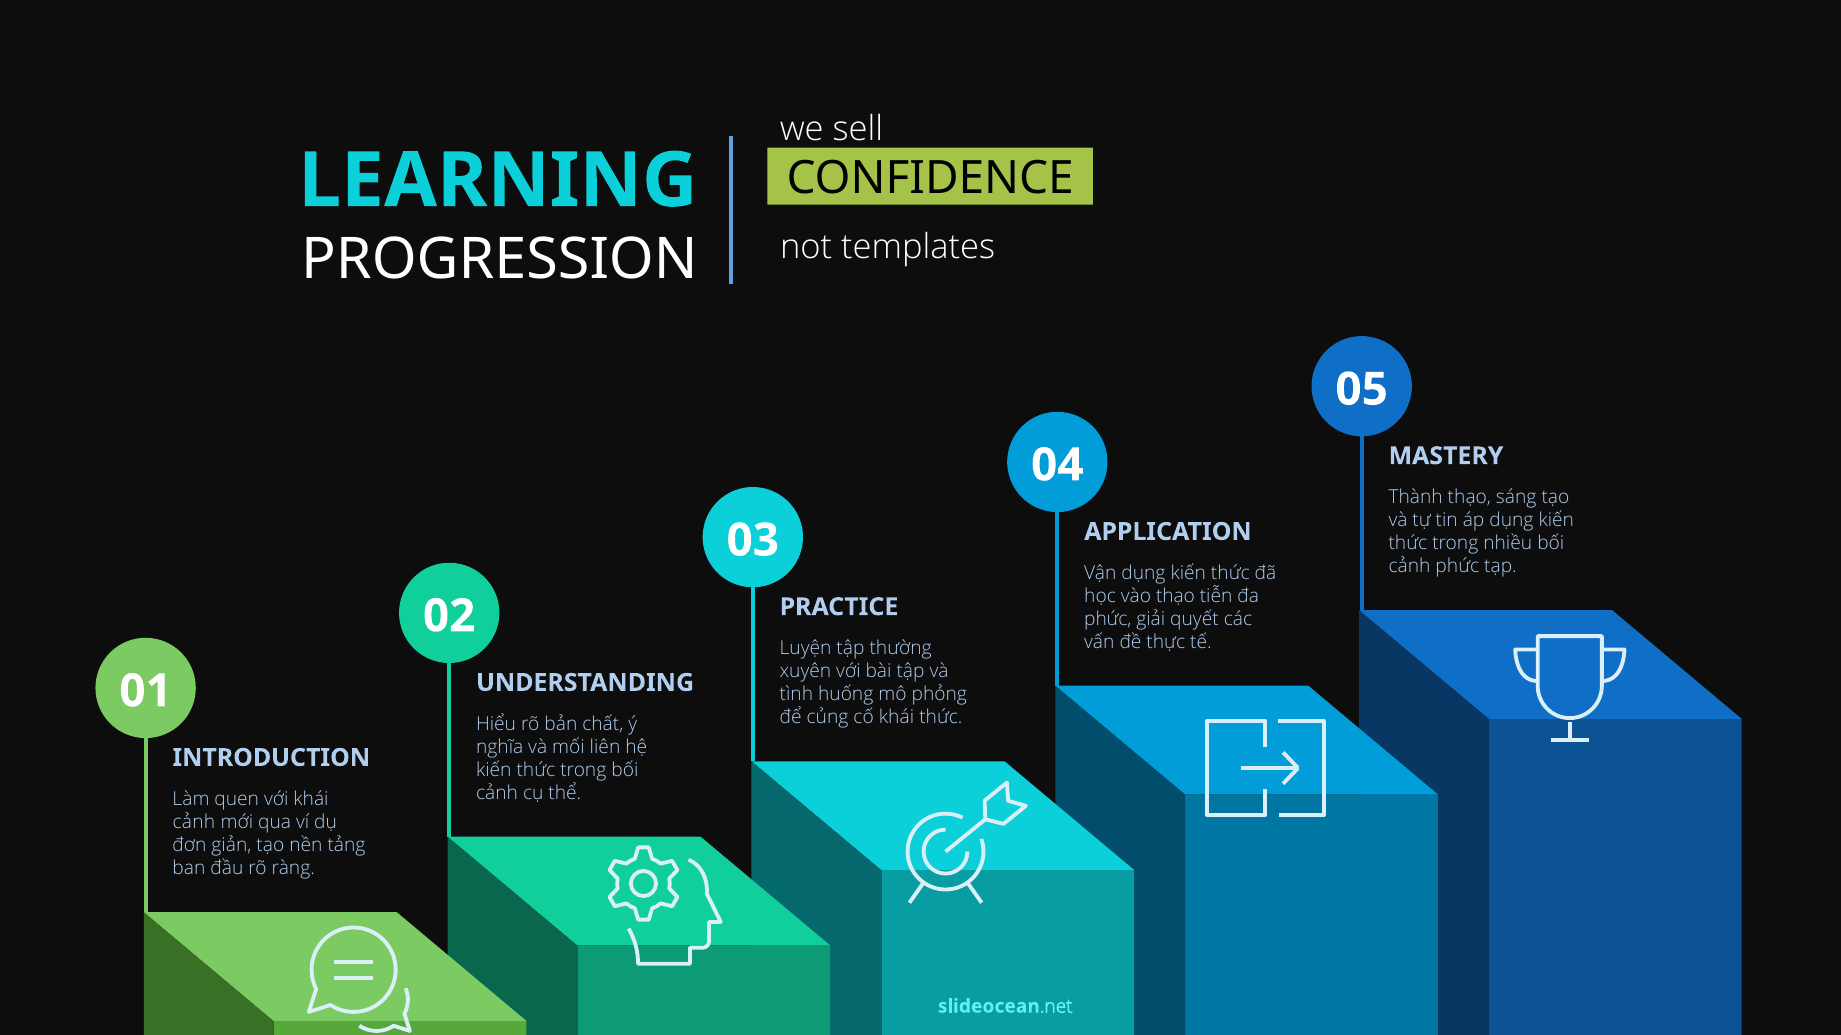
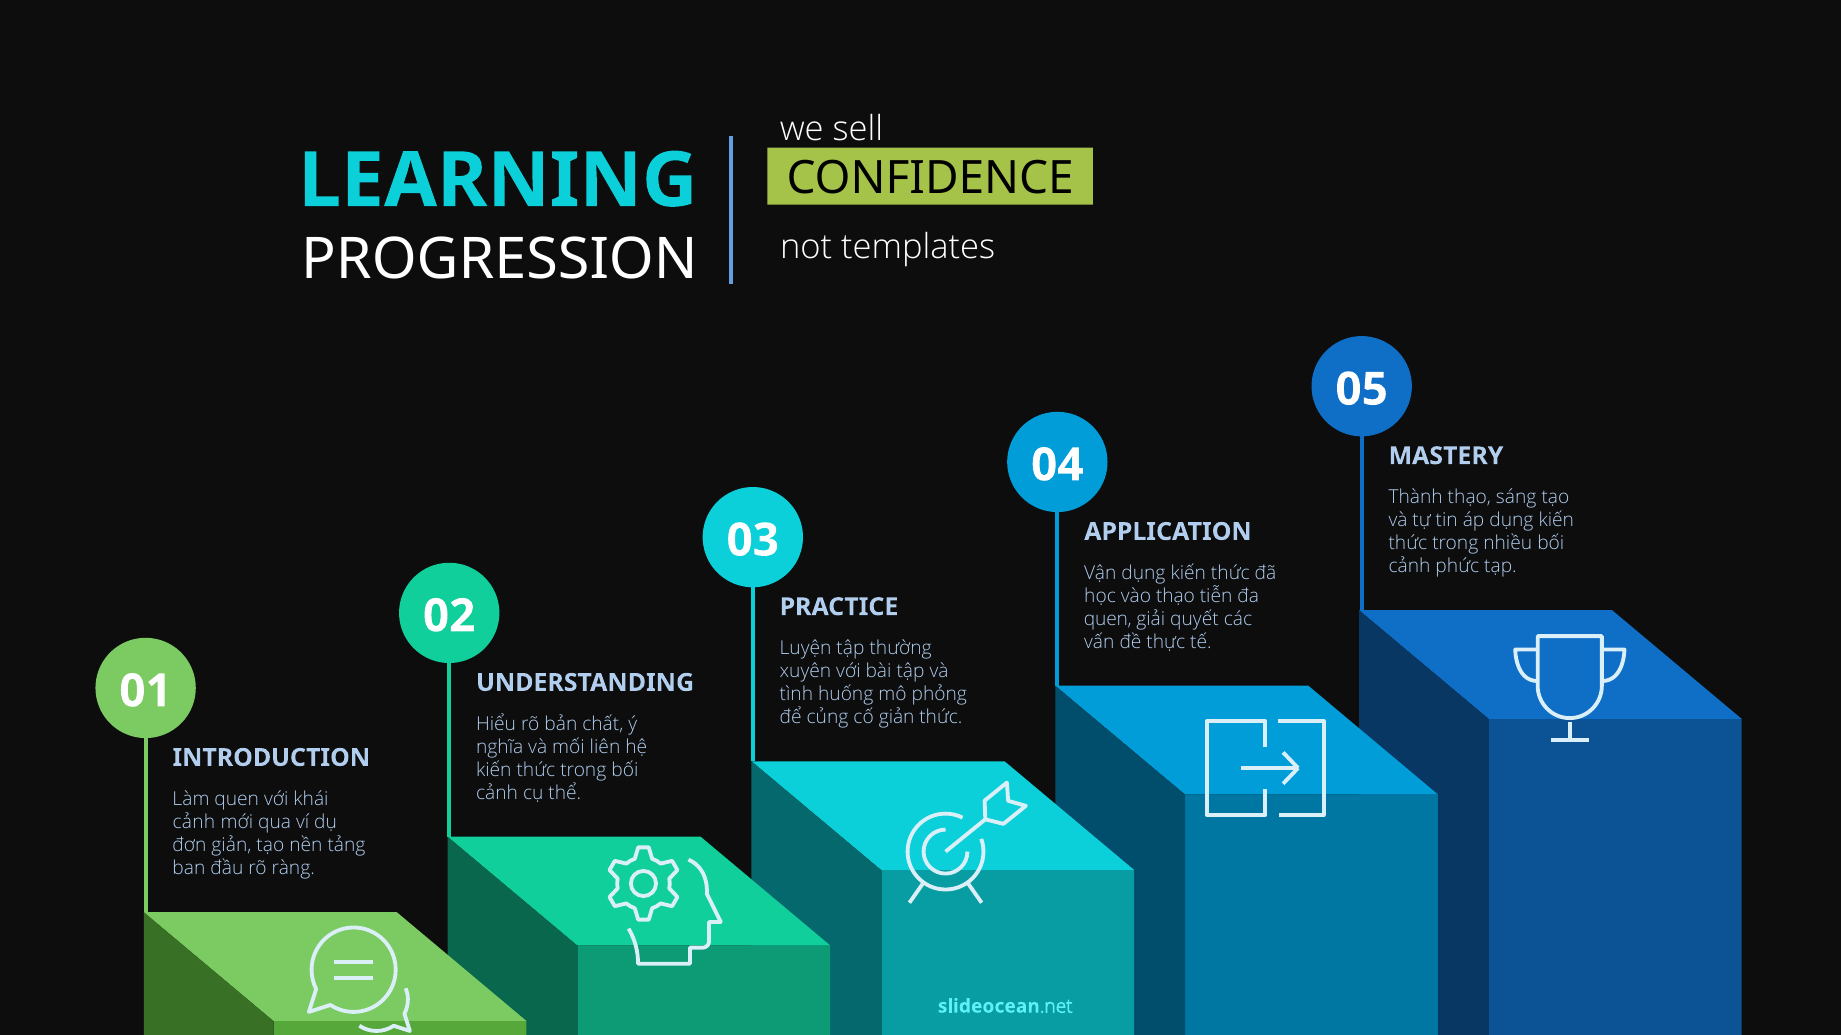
phức at (1108, 620): phức -> quen
cố khái: khái -> giản
